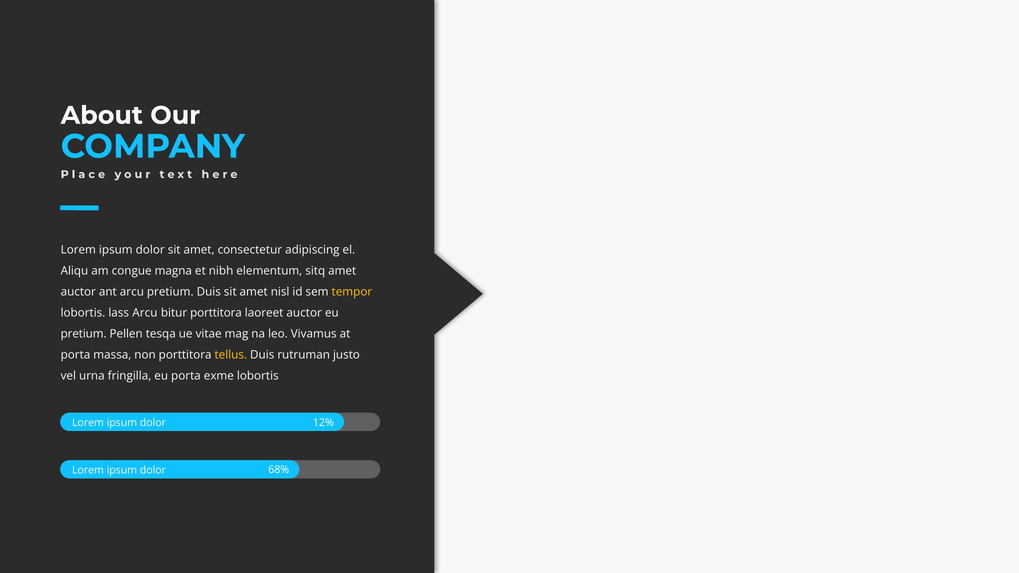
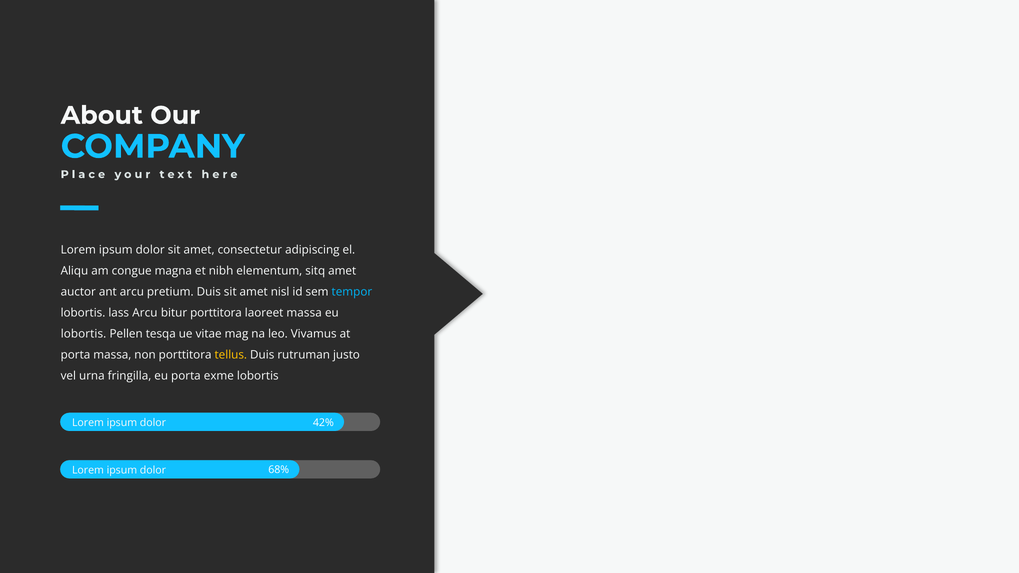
tempor colour: yellow -> light blue
laoreet auctor: auctor -> massa
pretium at (84, 334): pretium -> lobortis
12%: 12% -> 42%
